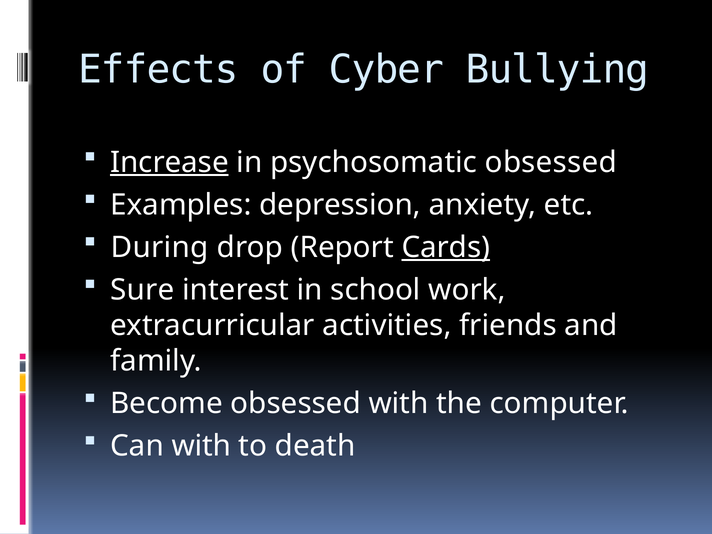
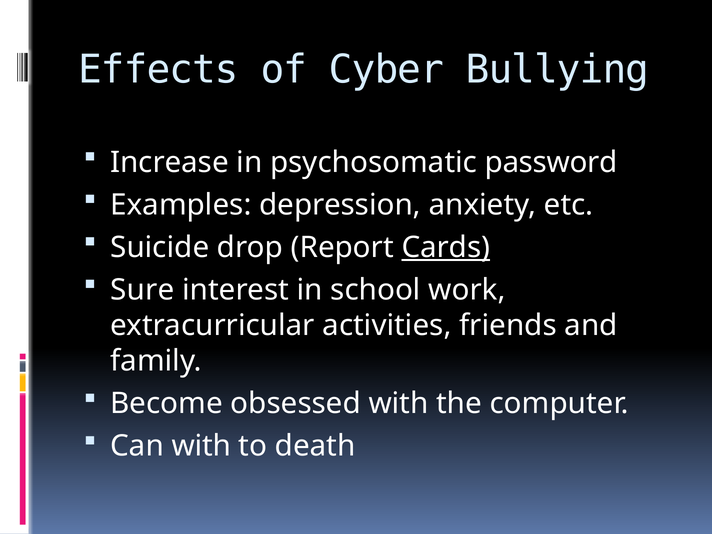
Increase underline: present -> none
psychosomatic obsessed: obsessed -> password
During: During -> Suicide
